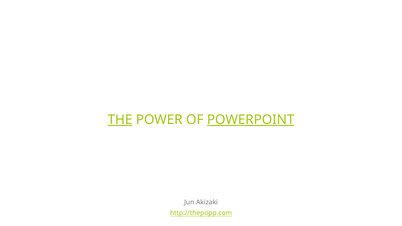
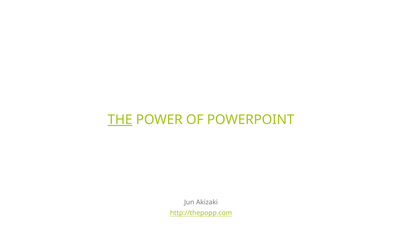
POWERPOINT underline: present -> none
